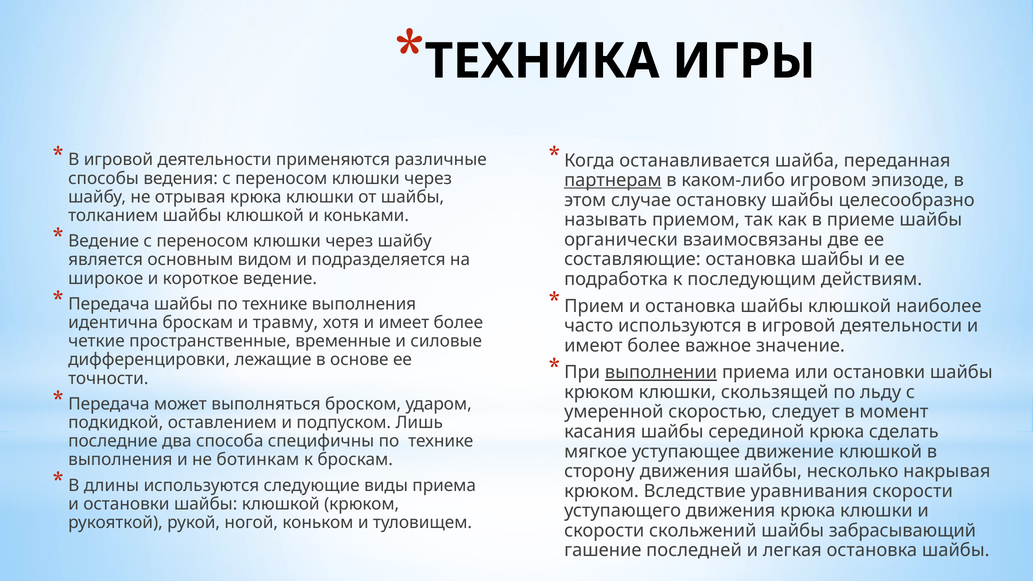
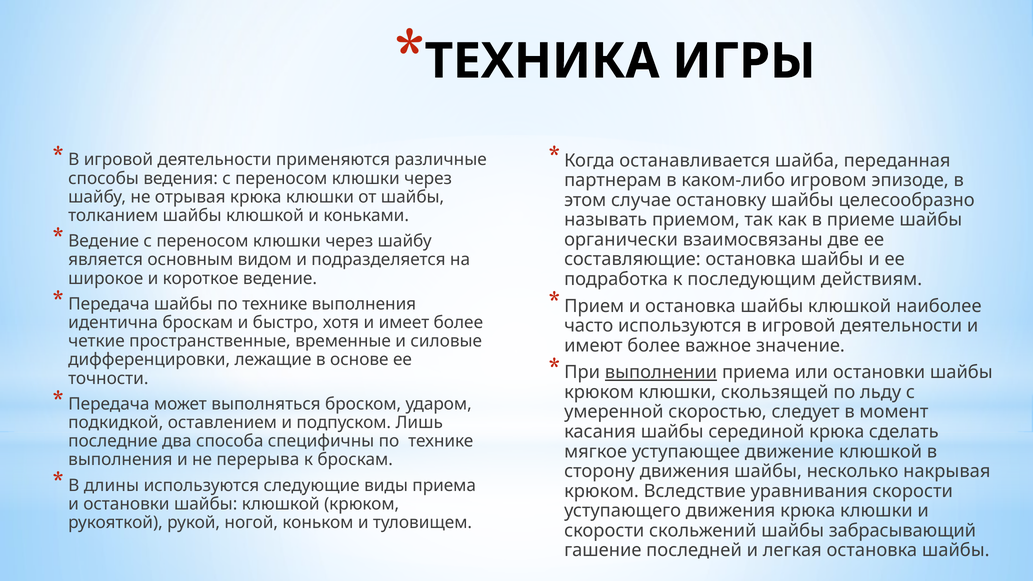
партнерам underline: present -> none
травму: травму -> быстро
ботинкам: ботинкам -> перерыва
